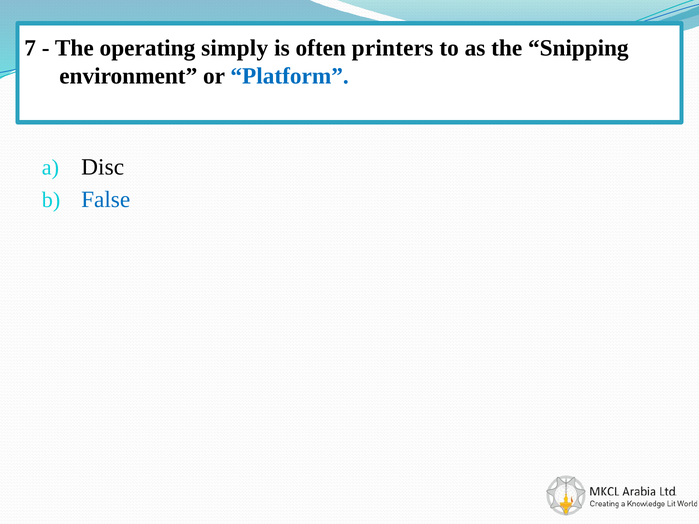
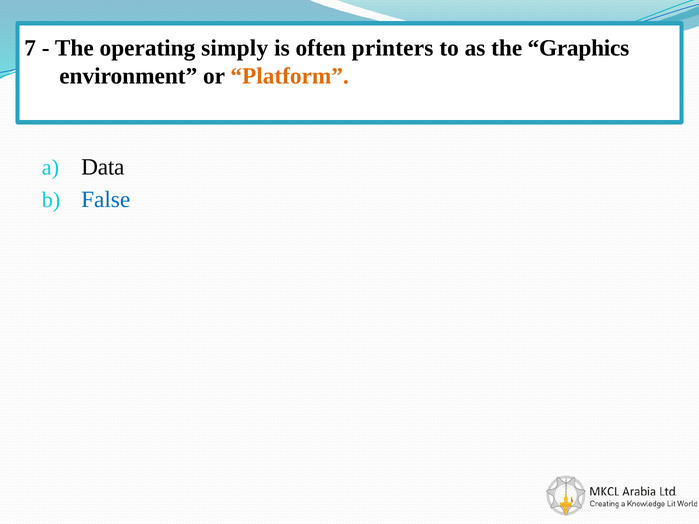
Snipping: Snipping -> Graphics
Platform colour: blue -> orange
Disc: Disc -> Data
